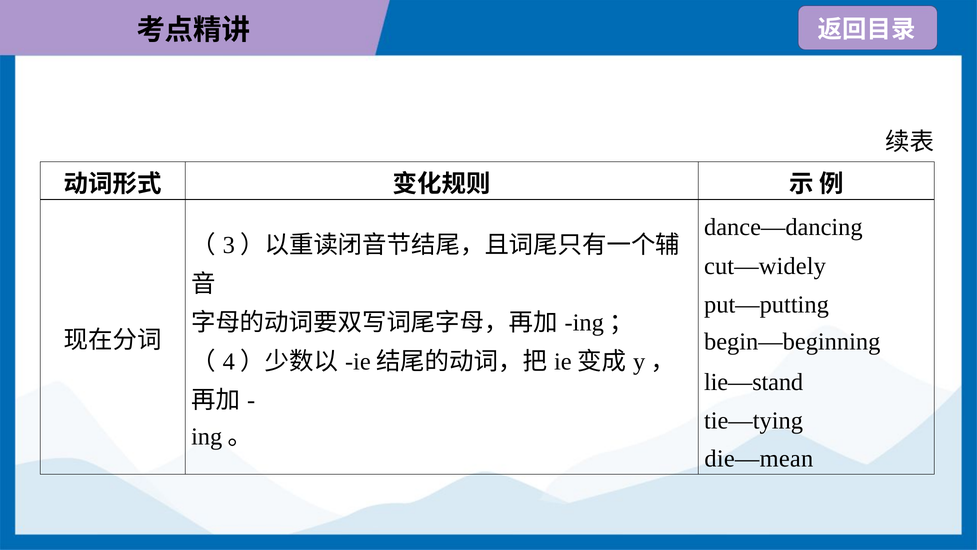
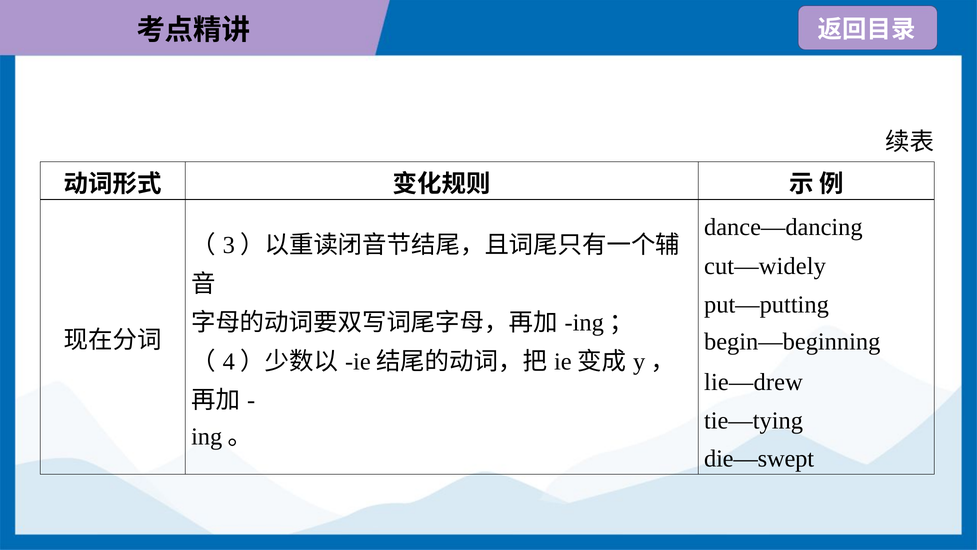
lie—stand: lie—stand -> lie—drew
die—mean: die—mean -> die—swept
